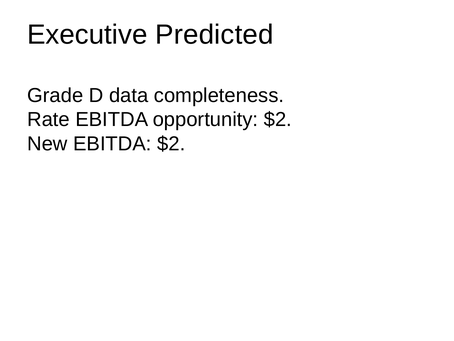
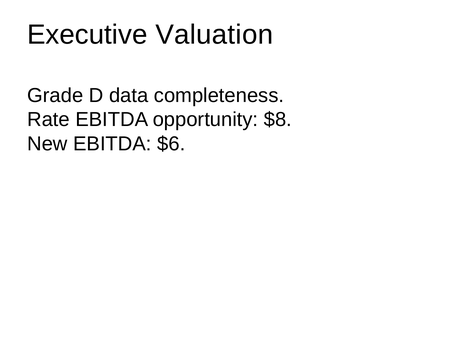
Predicted: Predicted -> Valuation
opportunity $2: $2 -> $8
EBITDA $2: $2 -> $6
